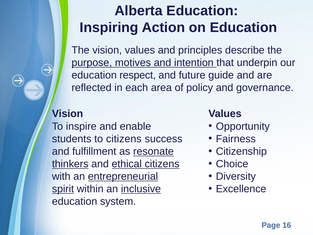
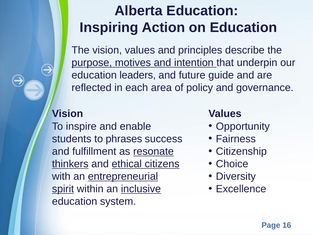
respect: respect -> leaders
to citizens: citizens -> phrases
